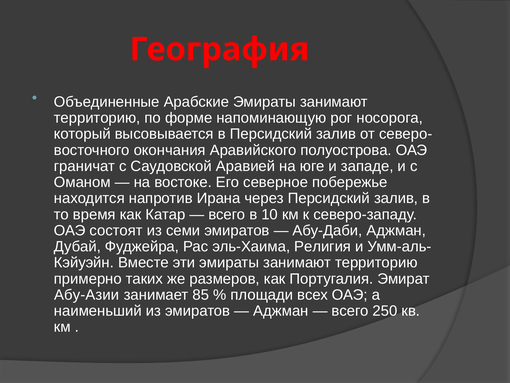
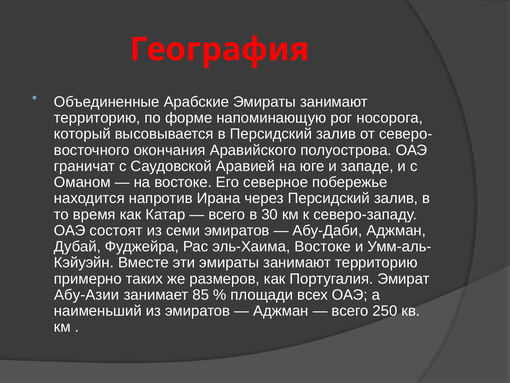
10: 10 -> 30
эль-Хаима Религия: Религия -> Востоке
